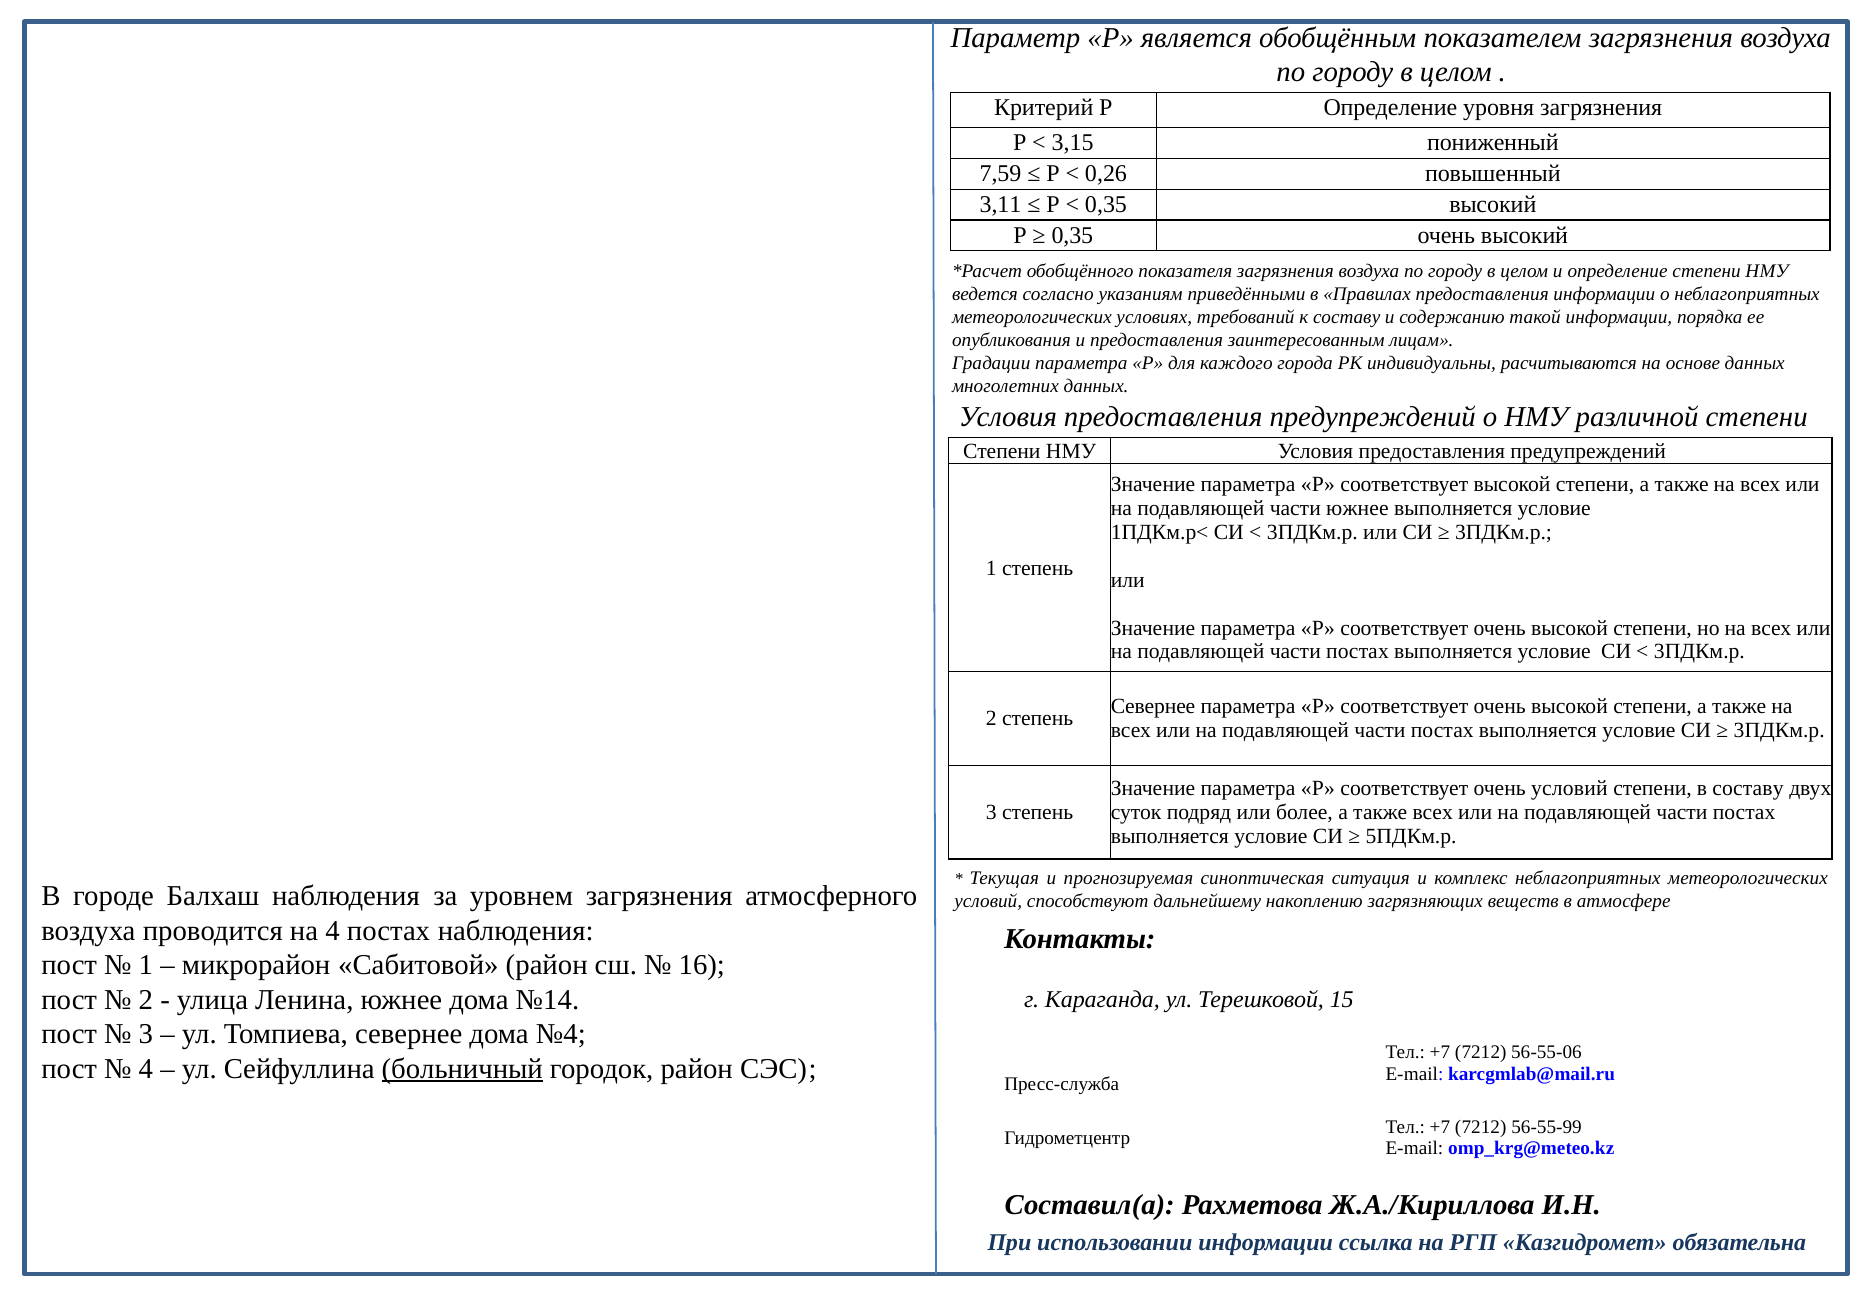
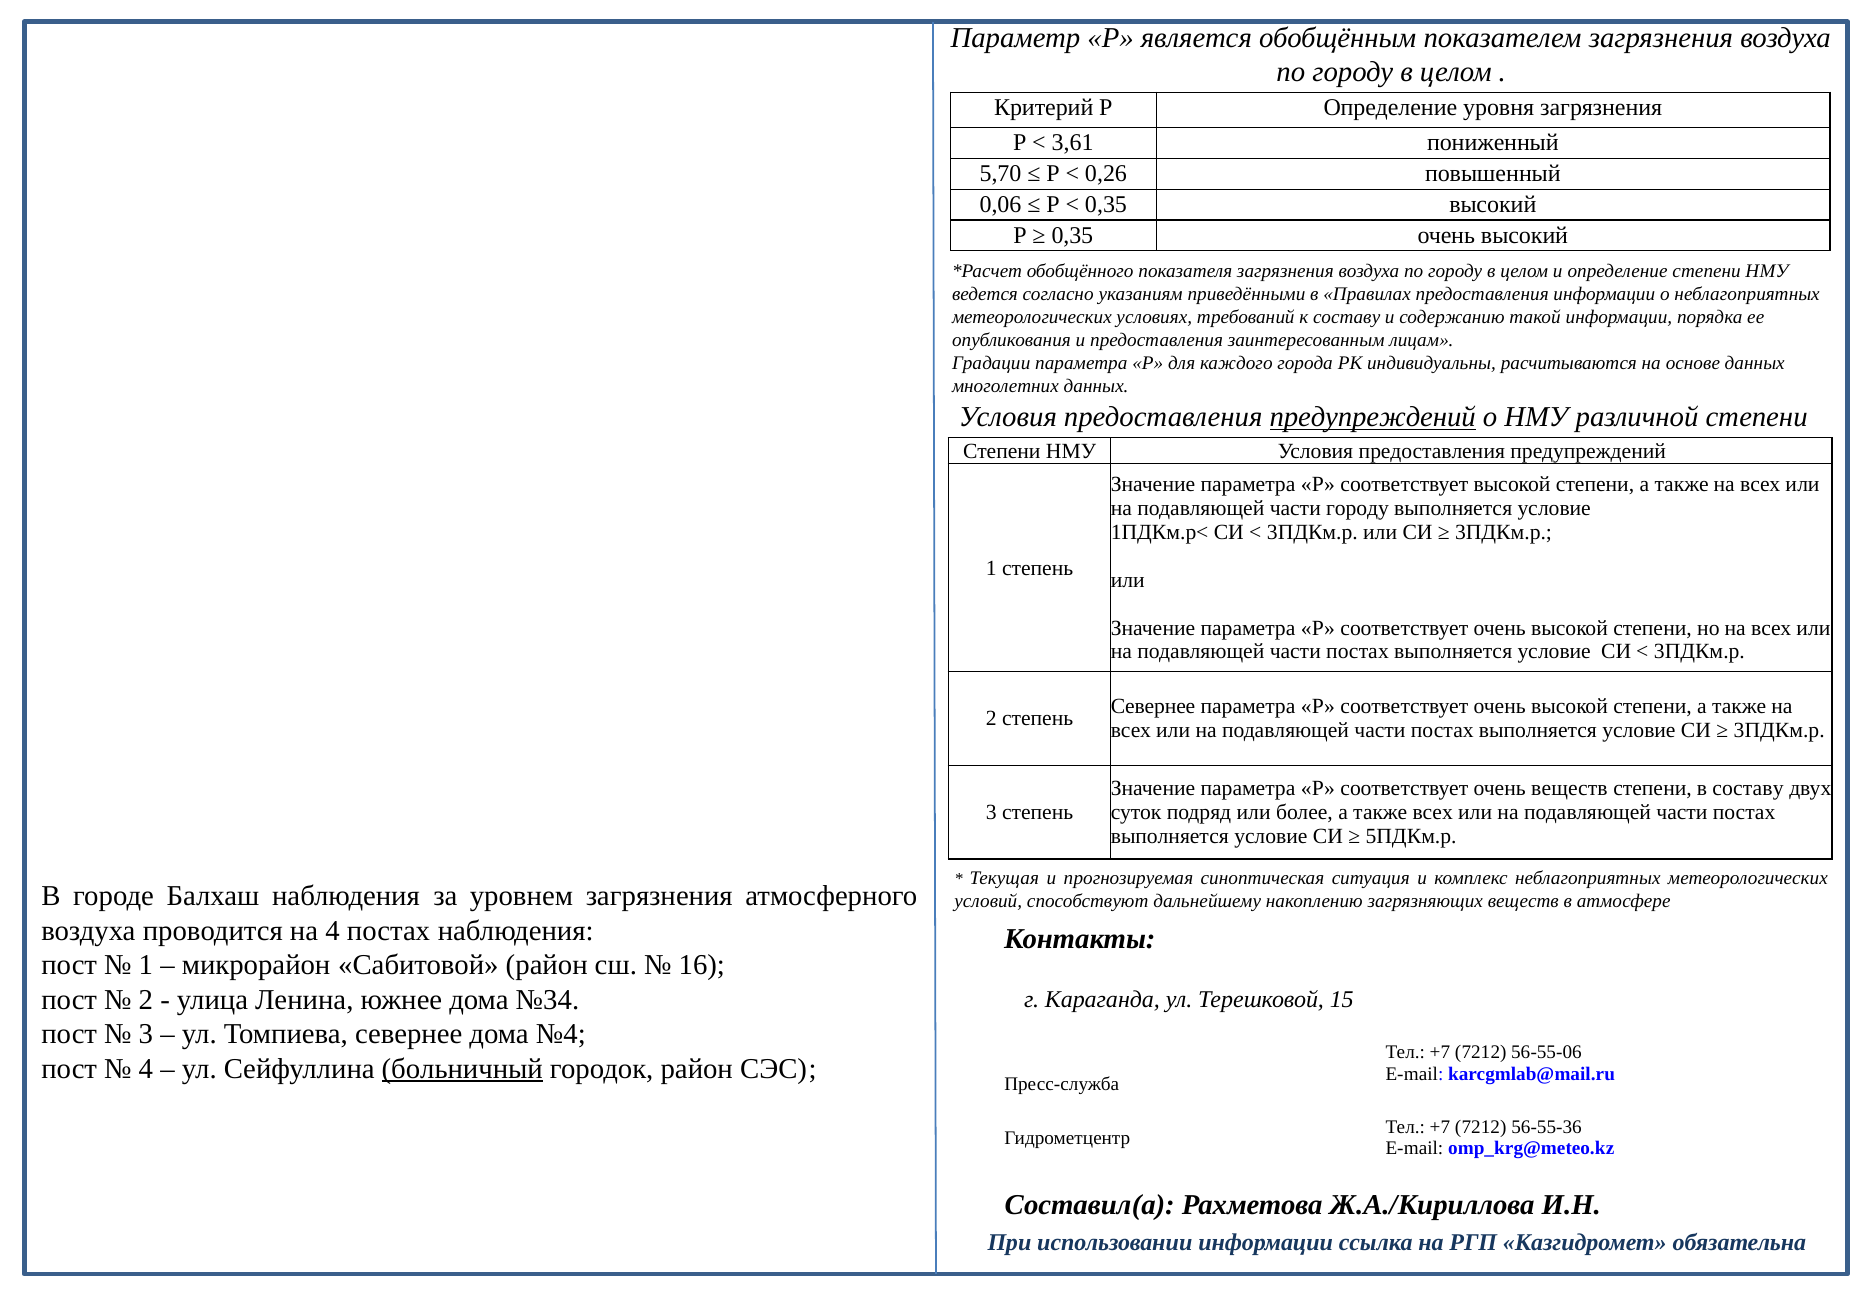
3,15: 3,15 -> 3,61
7,59: 7,59 -> 5,70
3,11: 3,11 -> 0,06
предупреждений at (1373, 417) underline: none -> present
части южнее: южнее -> городу
очень условий: условий -> веществ
№14: №14 -> №34
56-55-99: 56-55-99 -> 56-55-36
